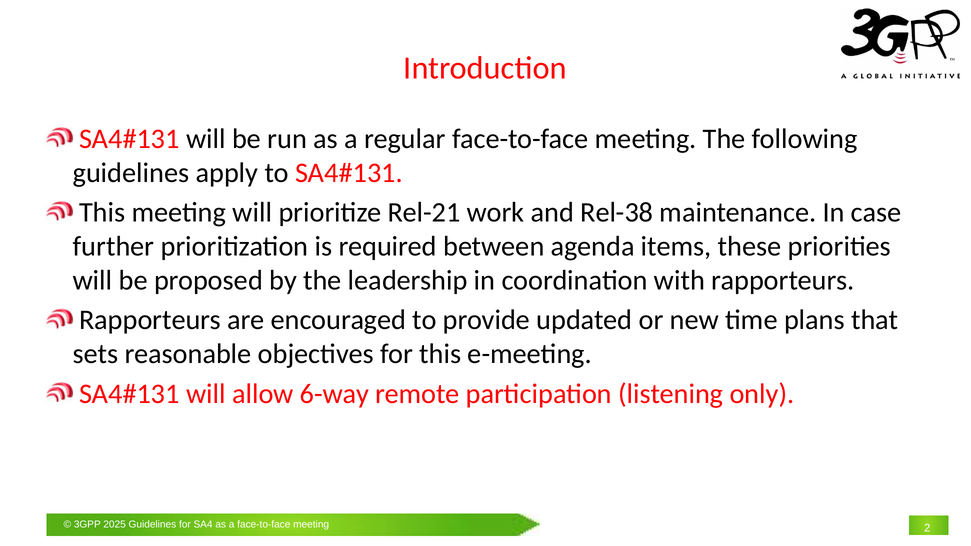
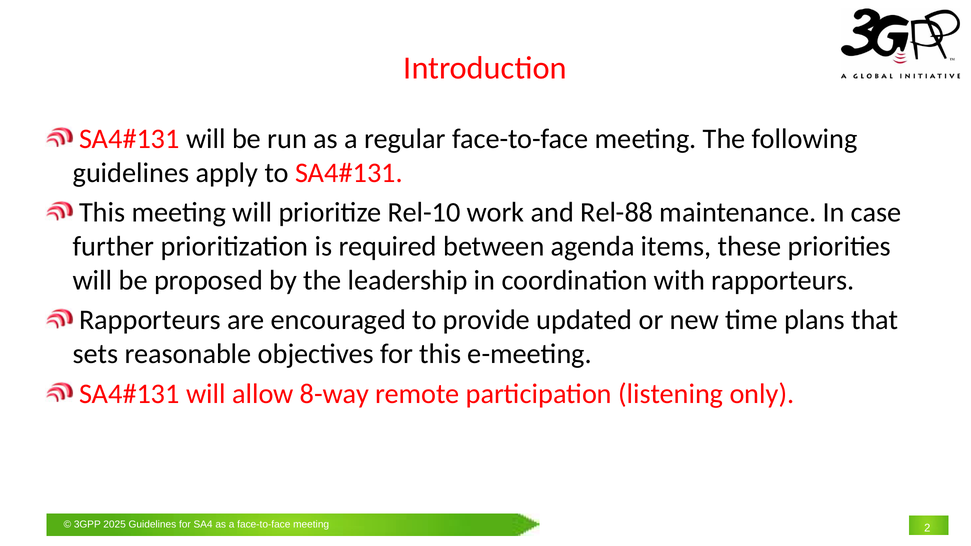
Rel-21: Rel-21 -> Rel-10
Rel-38: Rel-38 -> Rel-88
6-way: 6-way -> 8-way
